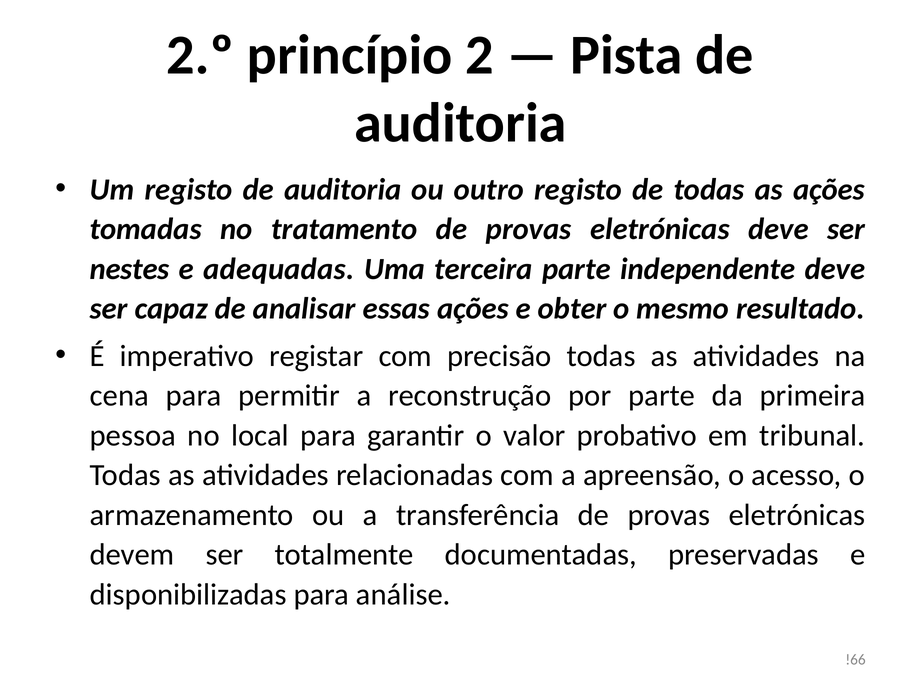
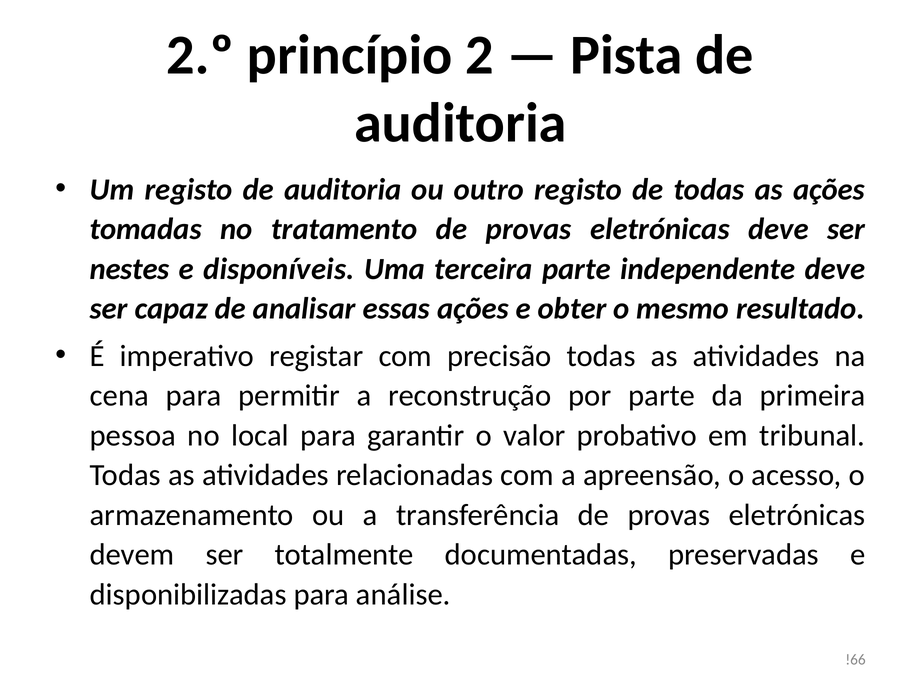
adequadas: adequadas -> disponíveis
